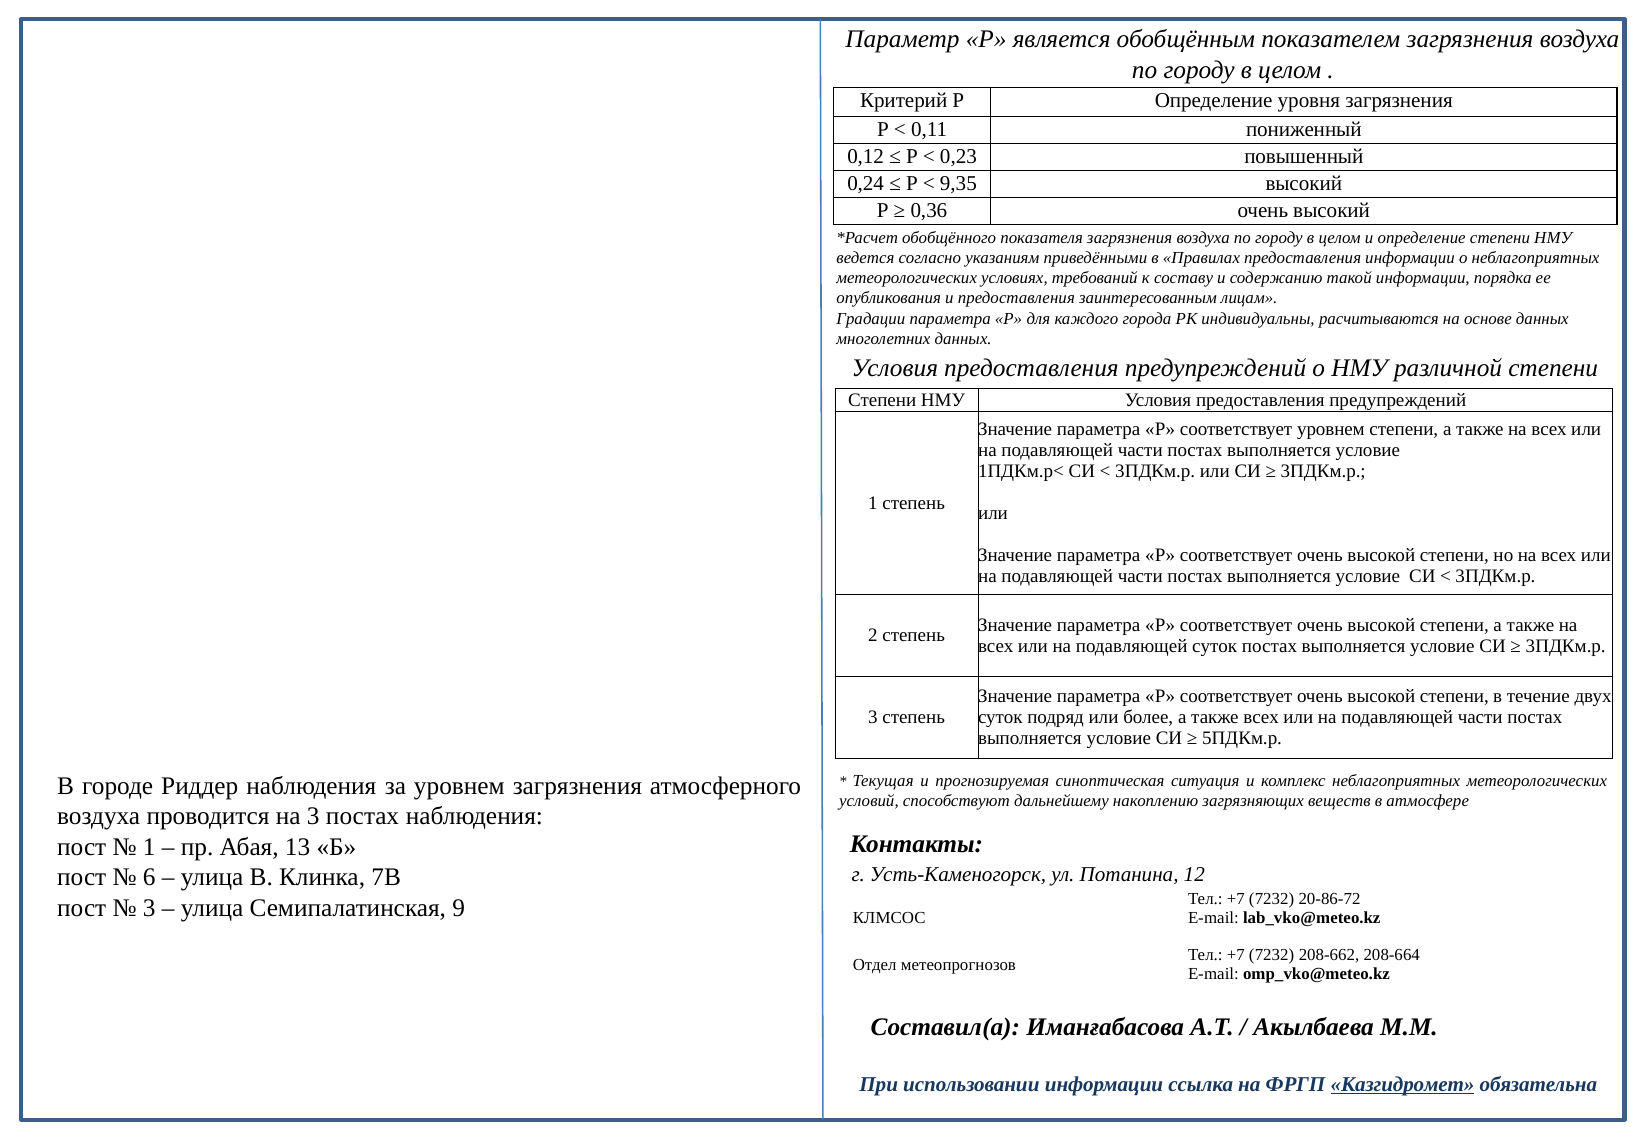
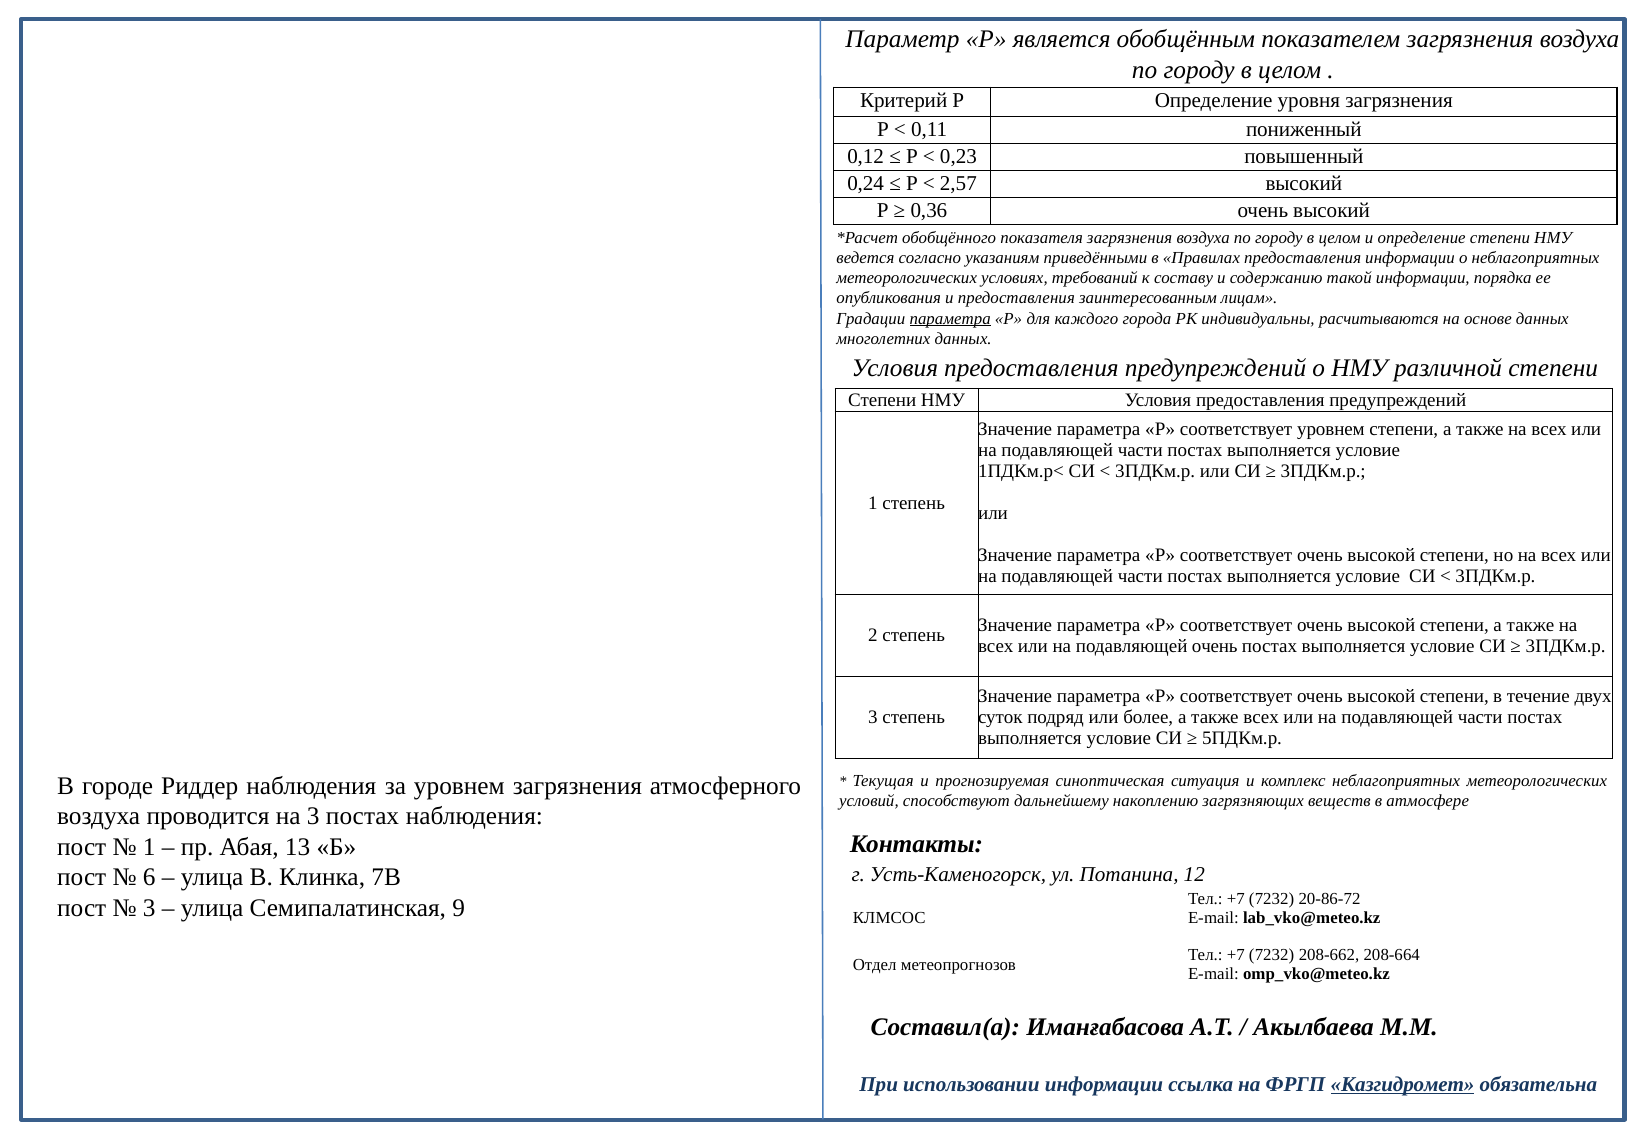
9,35: 9,35 -> 2,57
параметра at (950, 319) underline: none -> present
подавляющей суток: суток -> очень
